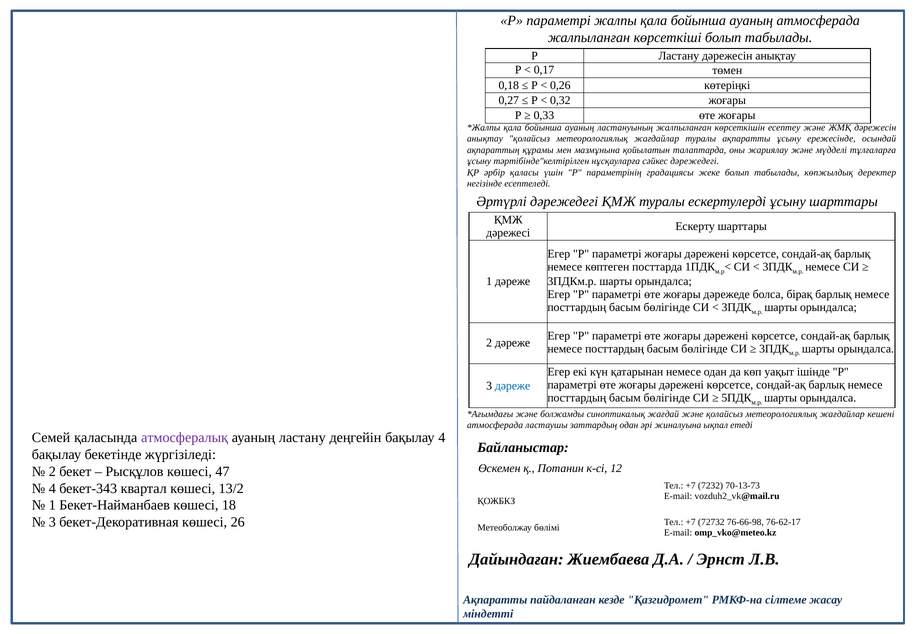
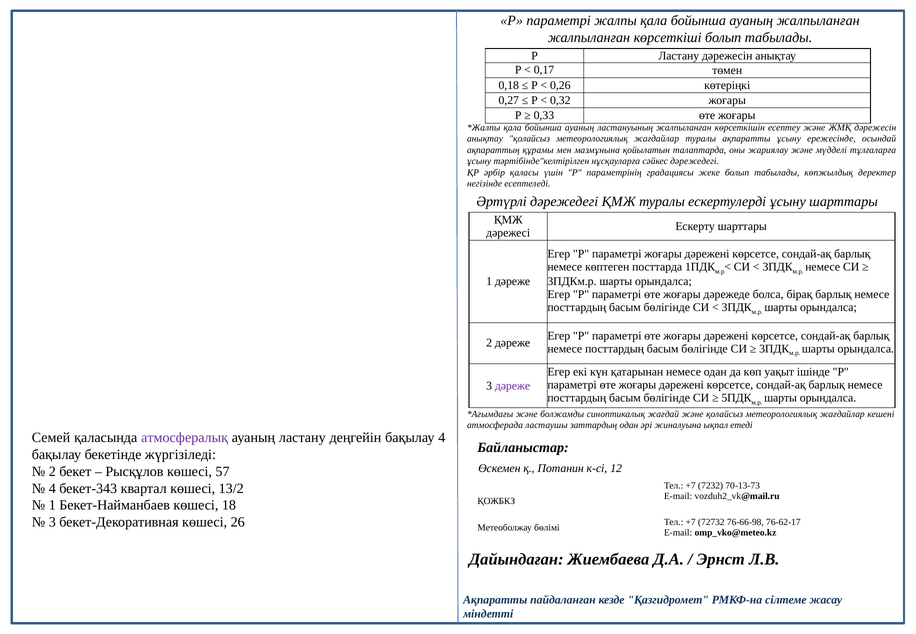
ауаның атмосферада: атмосферада -> жалпыланған
дәреже at (513, 386) colour: blue -> purple
47: 47 -> 57
